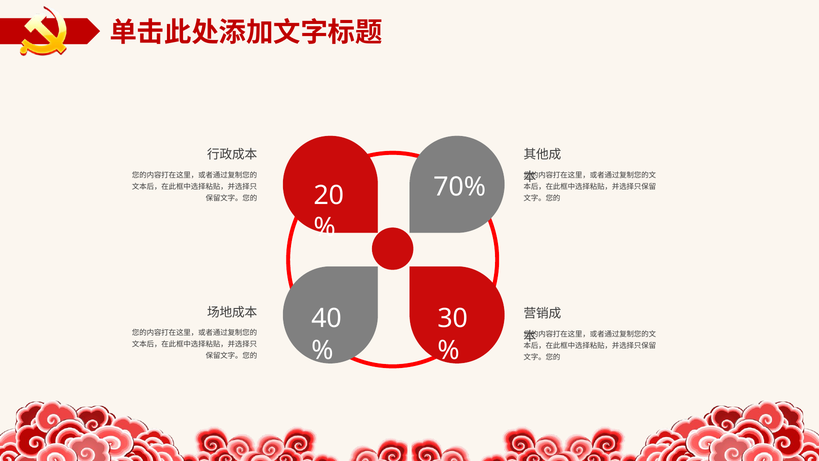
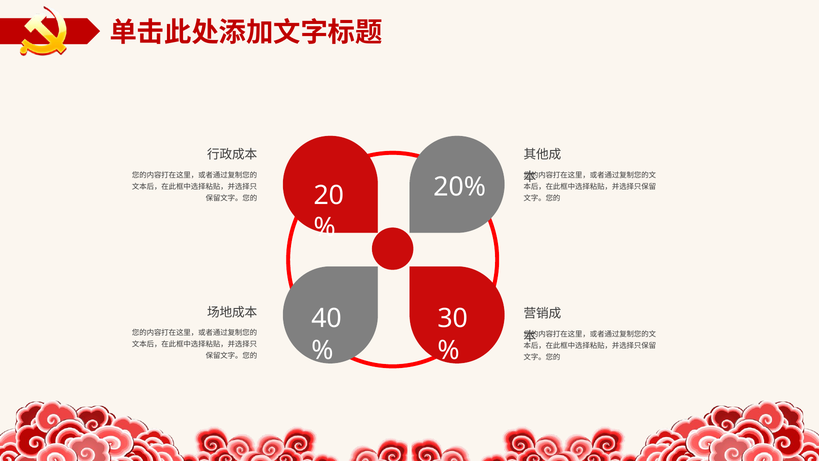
70%: 70% -> 20%
